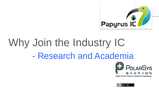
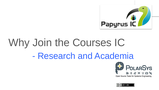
Industry: Industry -> Courses
